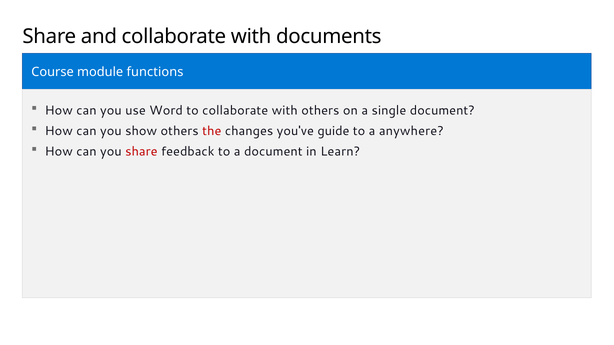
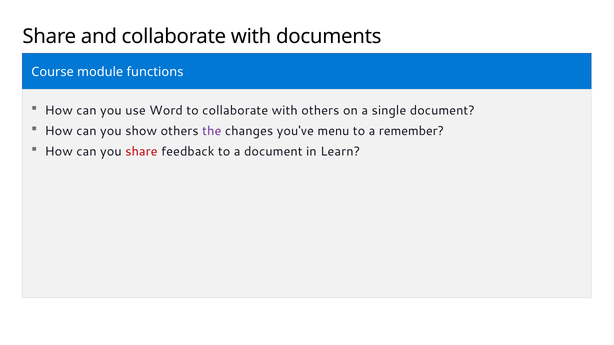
the colour: red -> purple
guide: guide -> menu
anywhere: anywhere -> remember
